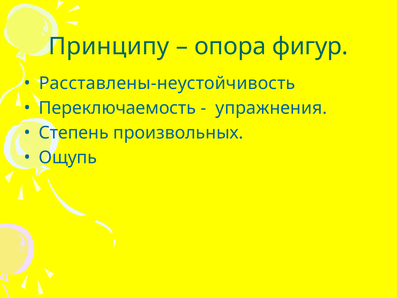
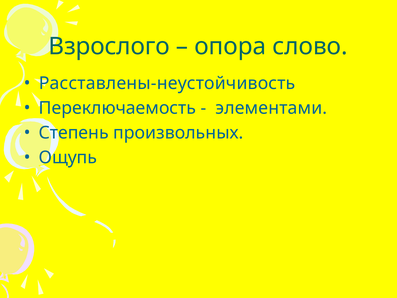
Принципу: Принципу -> Взрослого
фигур: фигур -> слово
упражнения: упражнения -> элементами
